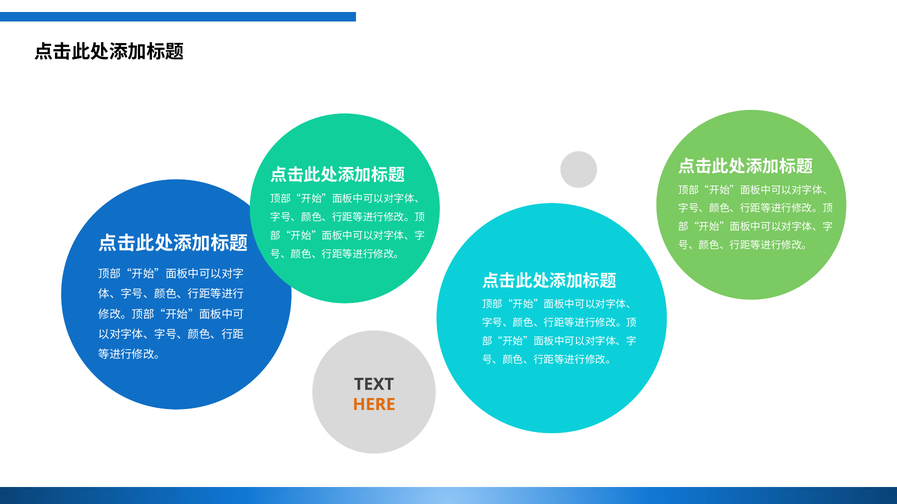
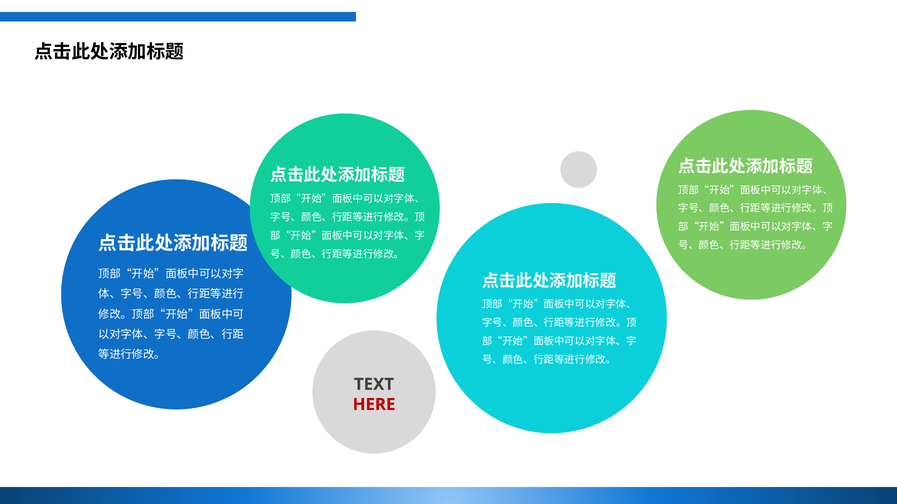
HERE colour: orange -> red
